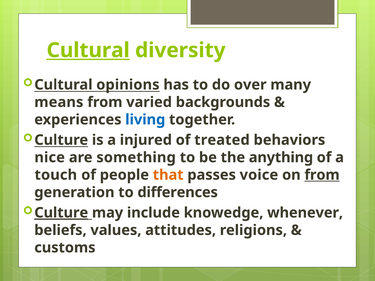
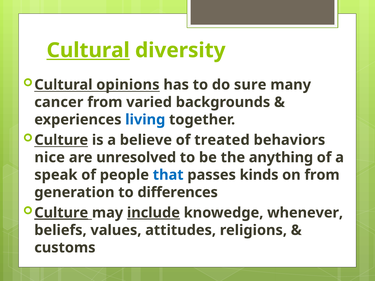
over: over -> sure
means: means -> cancer
injured: injured -> believe
something: something -> unresolved
touch: touch -> speak
that colour: orange -> blue
voice: voice -> kinds
from at (322, 175) underline: present -> none
include underline: none -> present
